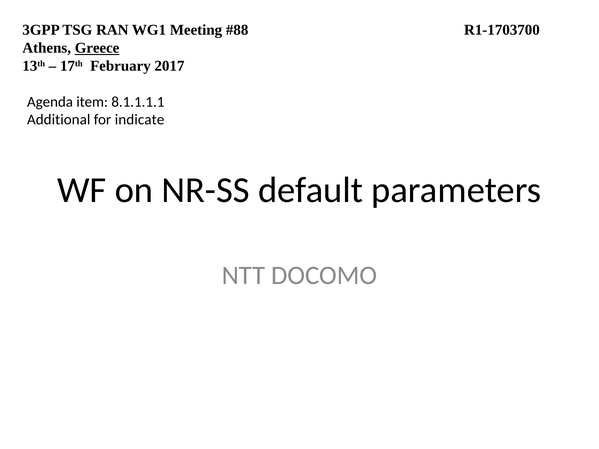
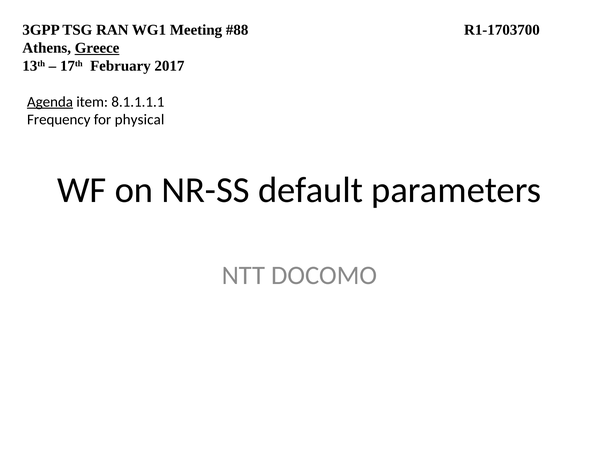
Agenda underline: none -> present
Additional: Additional -> Frequency
indicate: indicate -> physical
